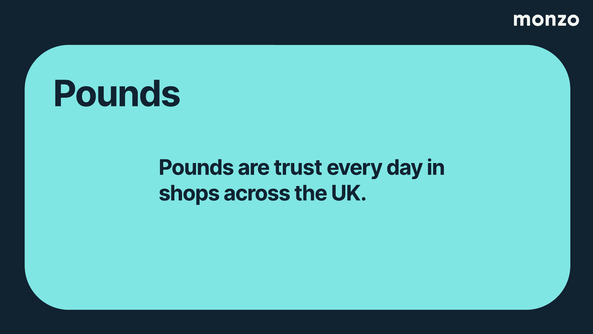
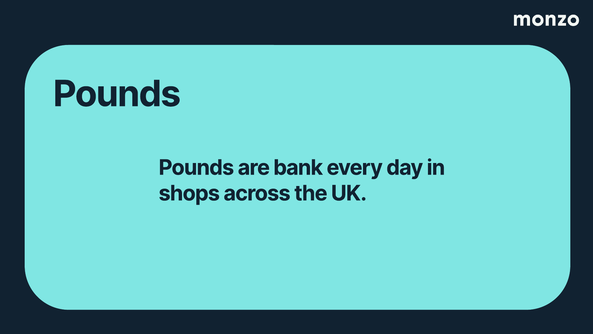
trust: trust -> bank
